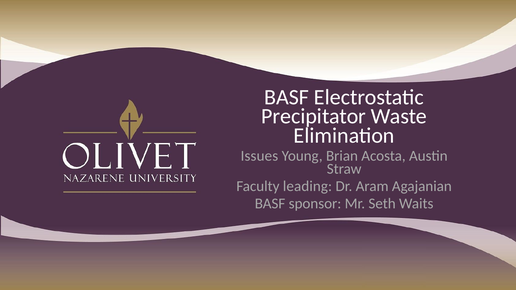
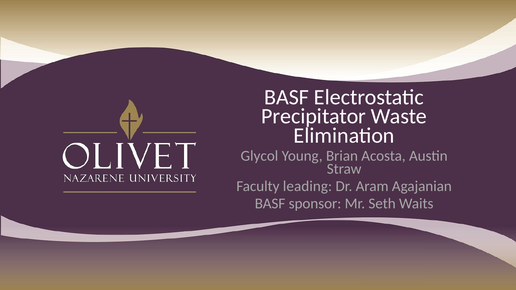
Issues: Issues -> Glycol
